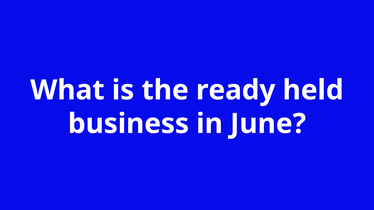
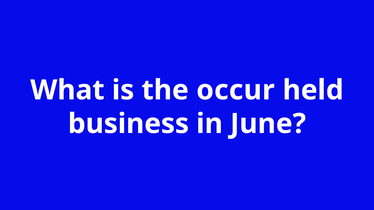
ready: ready -> occur
